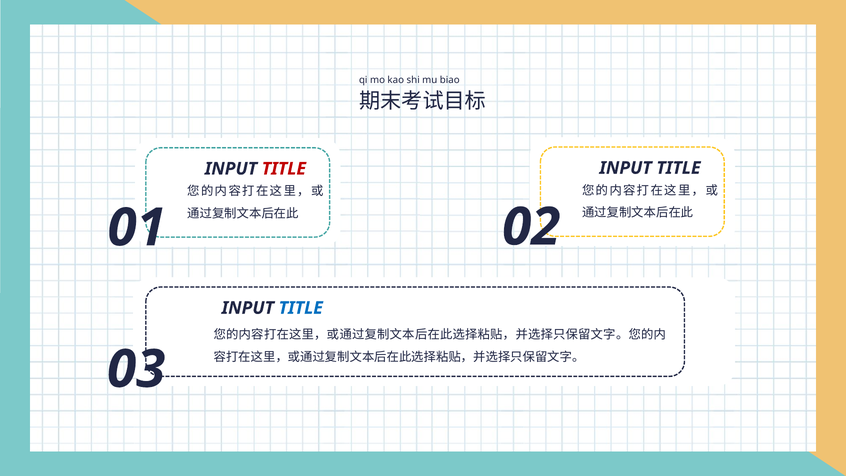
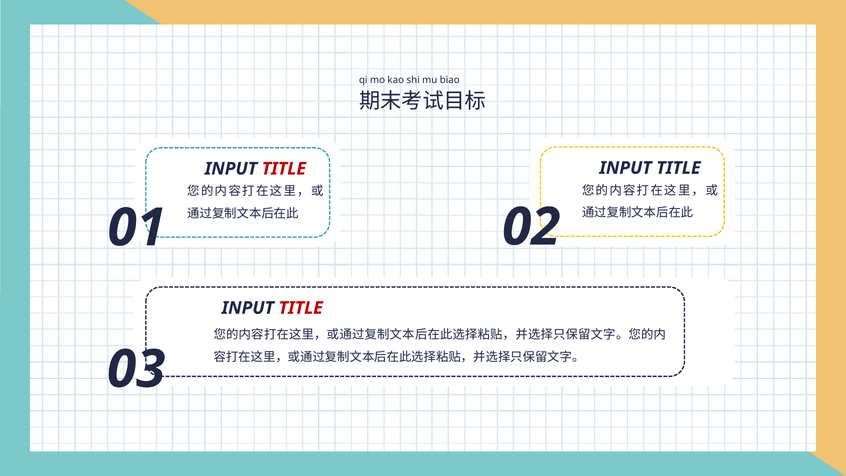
TITLE at (301, 308) colour: blue -> red
